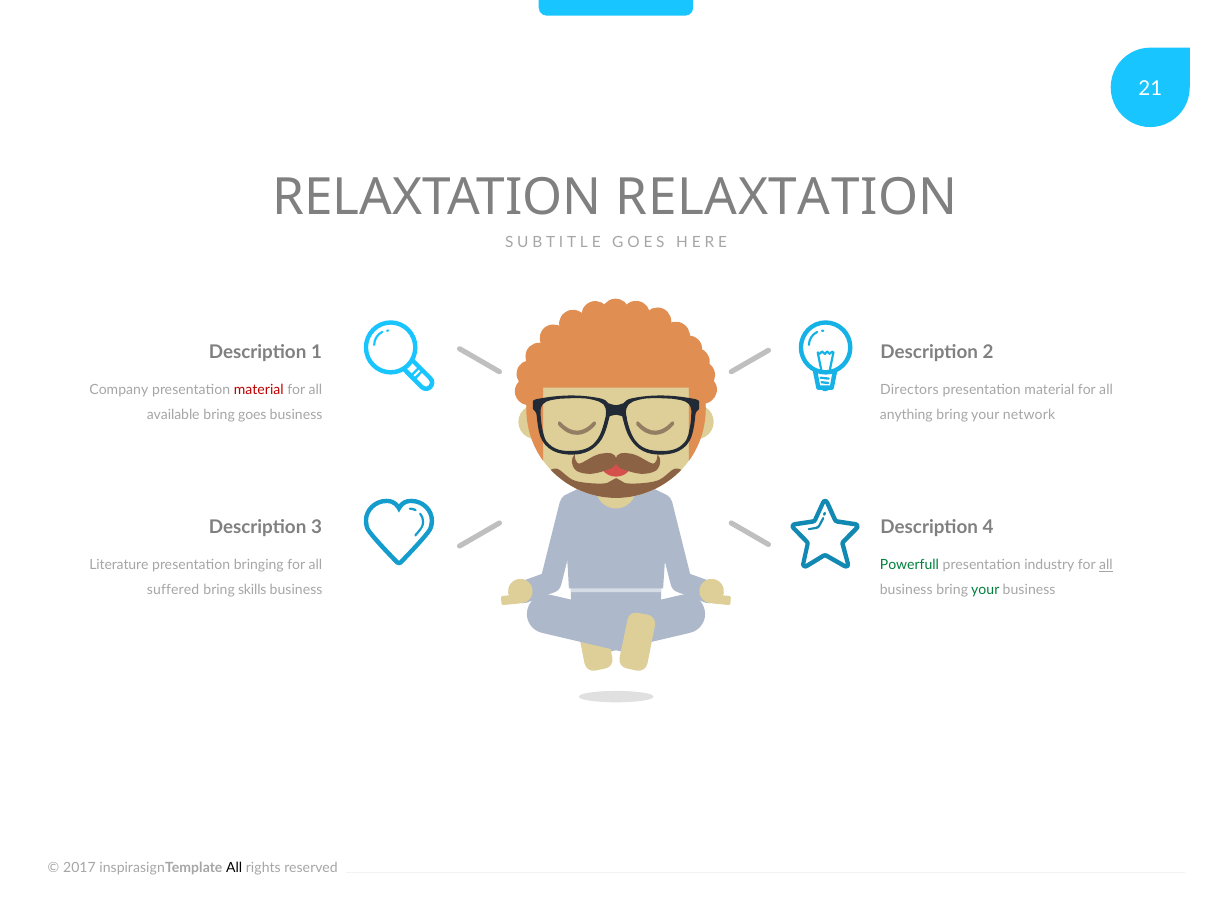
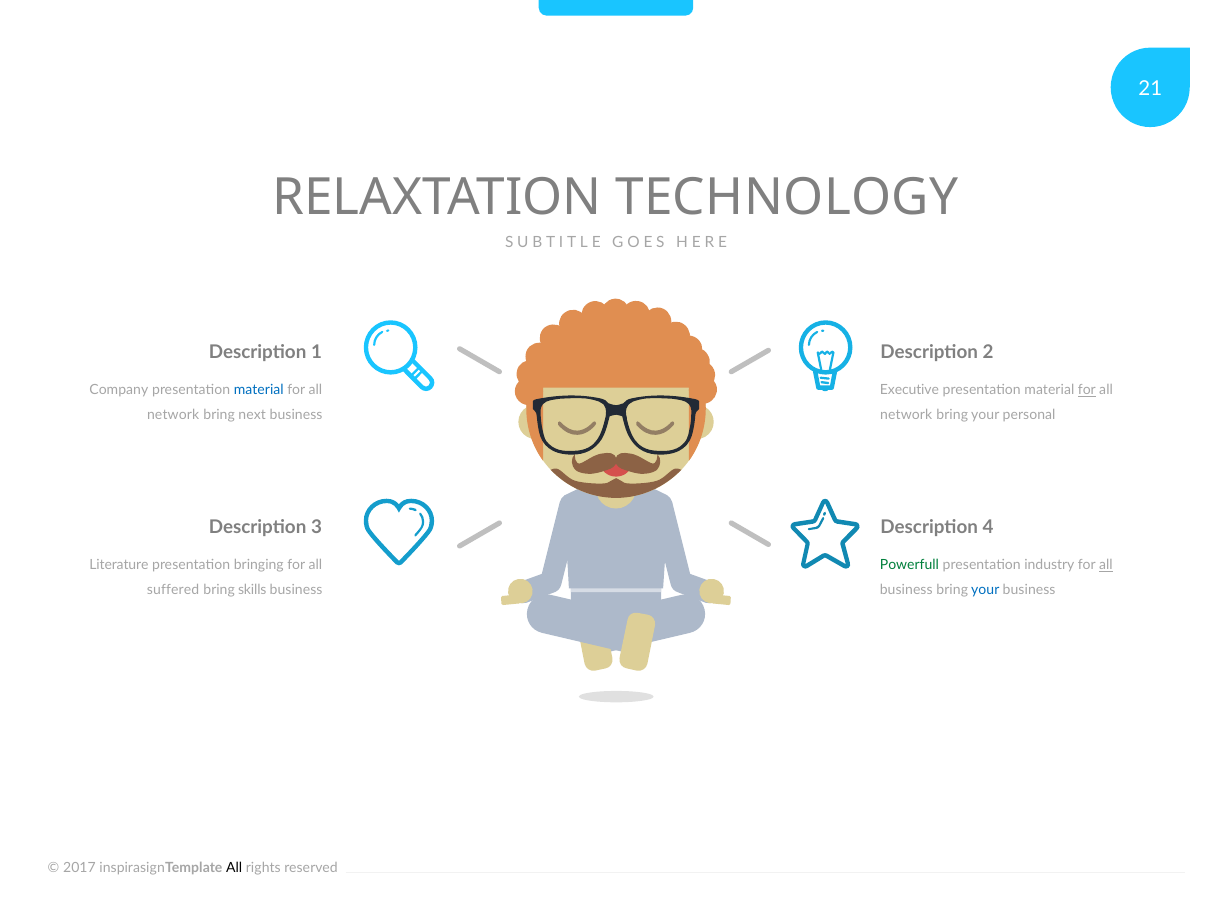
RELAXTATION RELAXTATION: RELAXTATION -> TECHNOLOGY
material at (259, 390) colour: red -> blue
Directors: Directors -> Executive
for at (1087, 390) underline: none -> present
available at (173, 415): available -> network
goes: goes -> next
anything at (906, 415): anything -> network
network: network -> personal
your at (985, 590) colour: green -> blue
